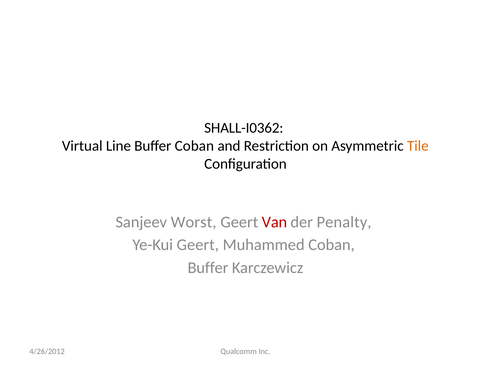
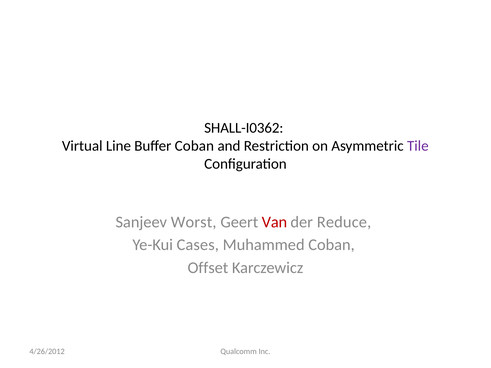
Tile colour: orange -> purple
Penalty: Penalty -> Reduce
Ye-Kui Geert: Geert -> Cases
Buffer at (208, 268): Buffer -> Offset
